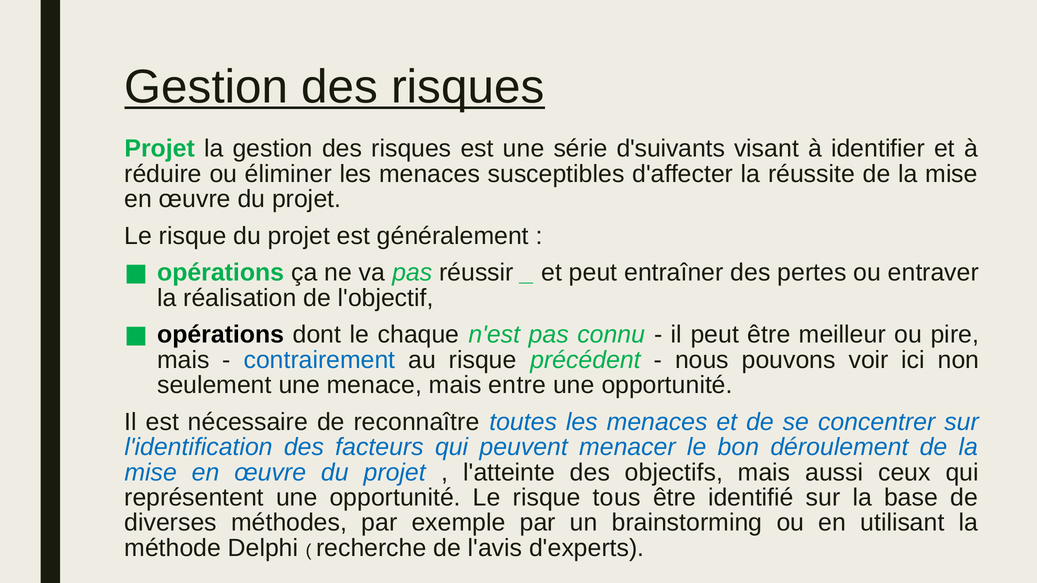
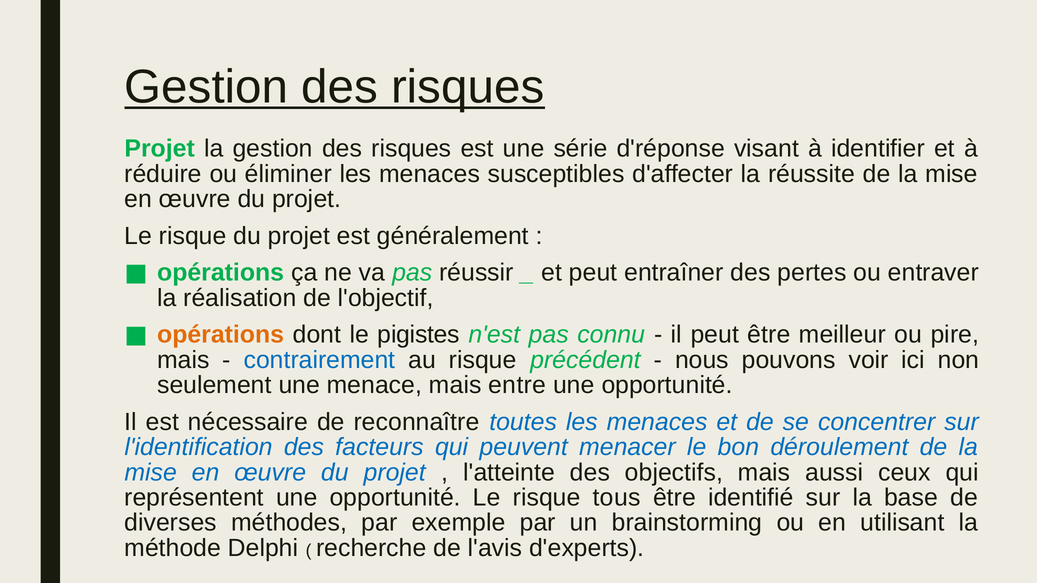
d'suivants: d'suivants -> d'réponse
opérations at (221, 335) colour: black -> orange
chaque: chaque -> pigistes
